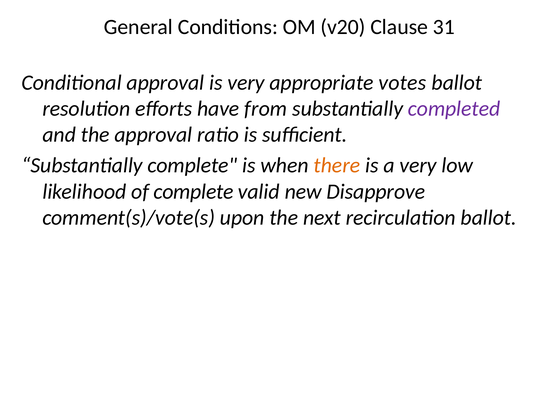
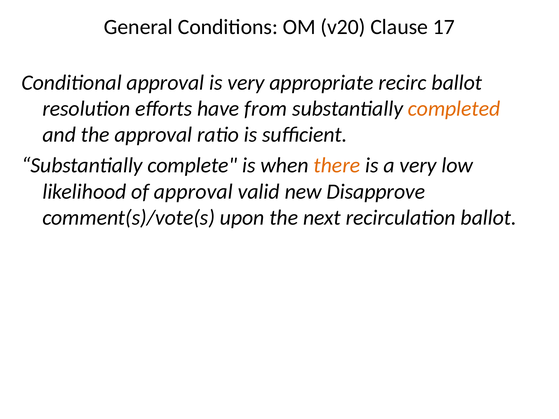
31: 31 -> 17
votes: votes -> recirc
completed colour: purple -> orange
of complete: complete -> approval
